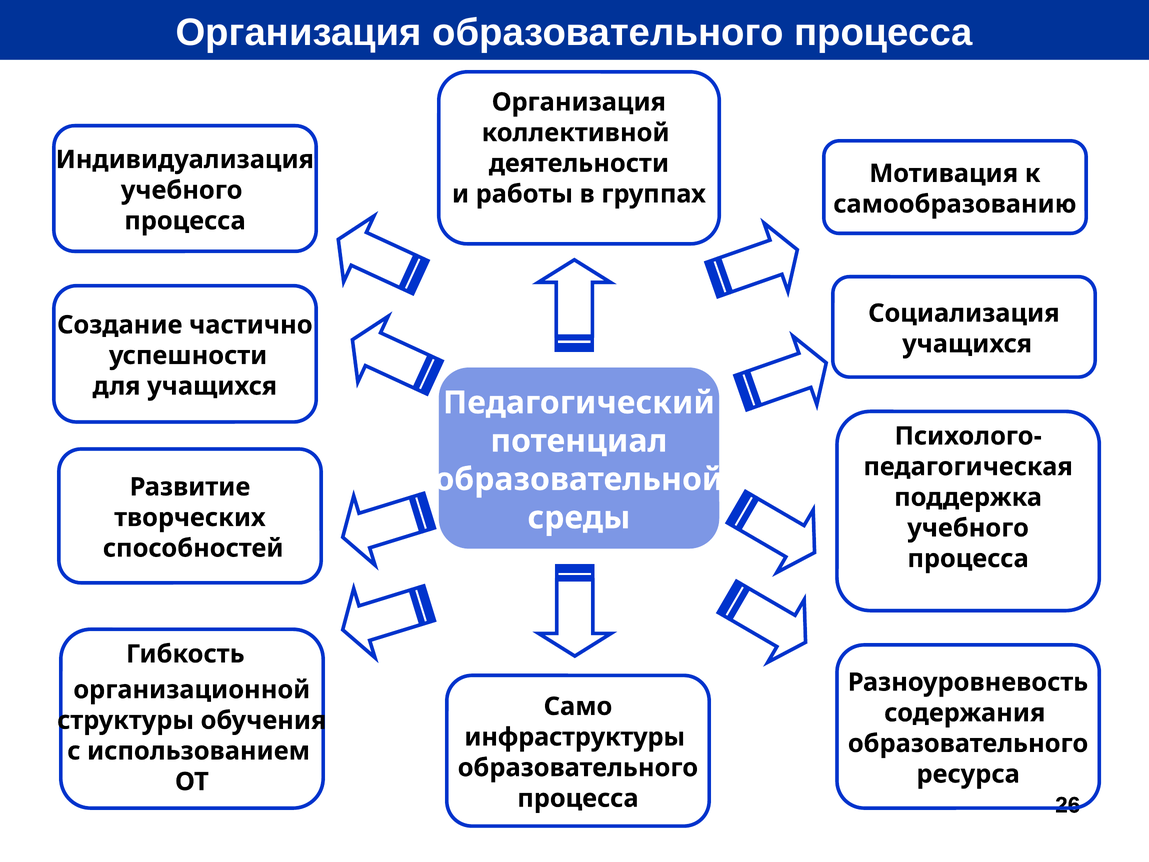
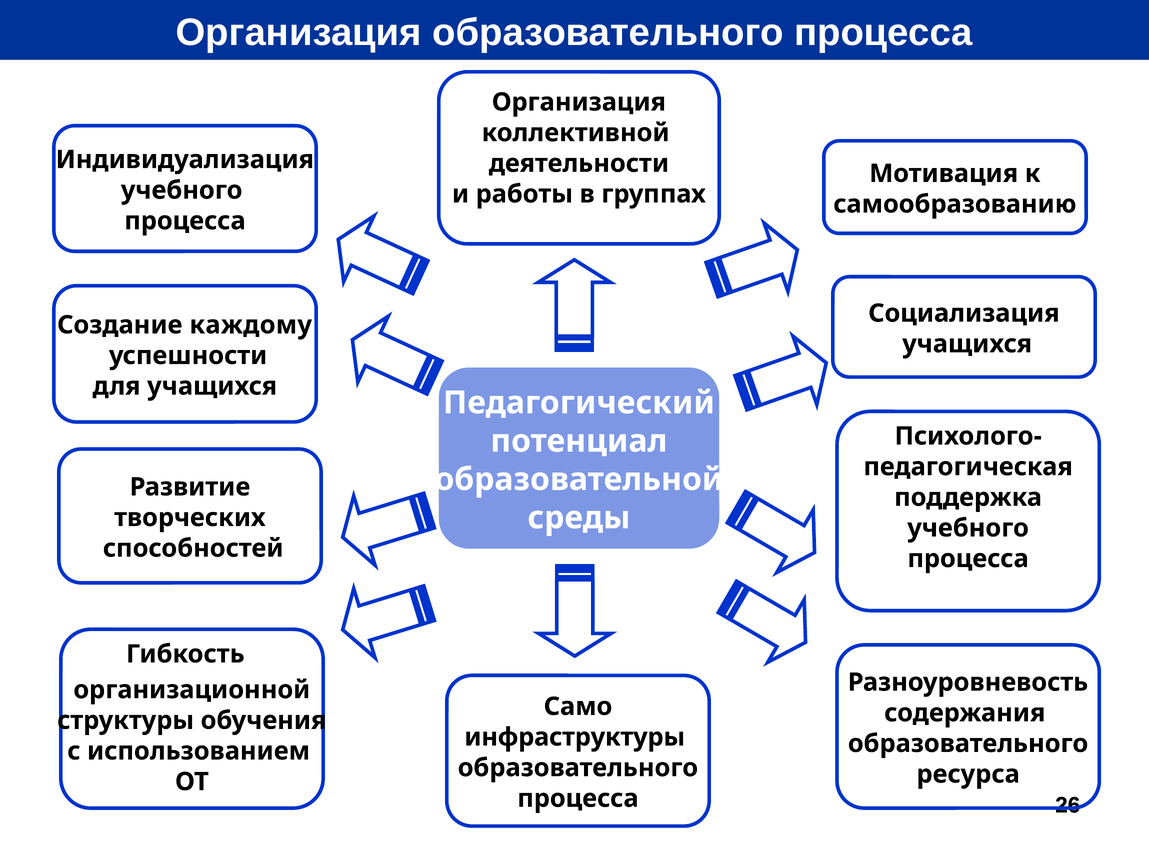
частично: частично -> каждому
